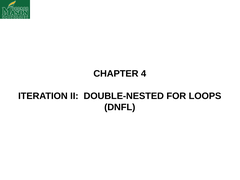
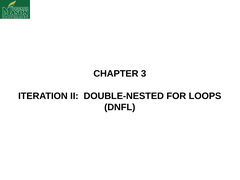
4: 4 -> 3
